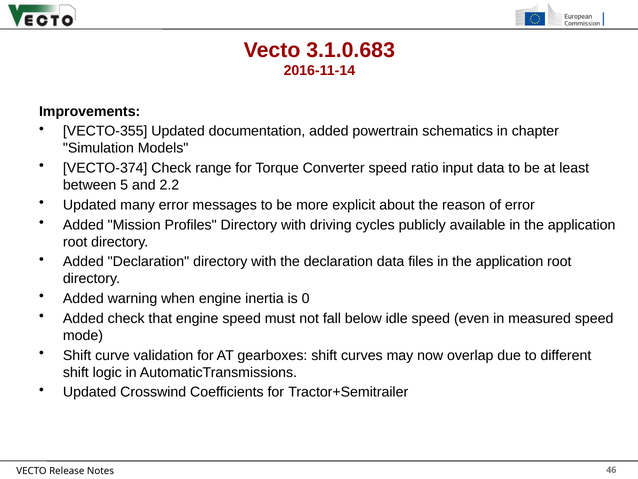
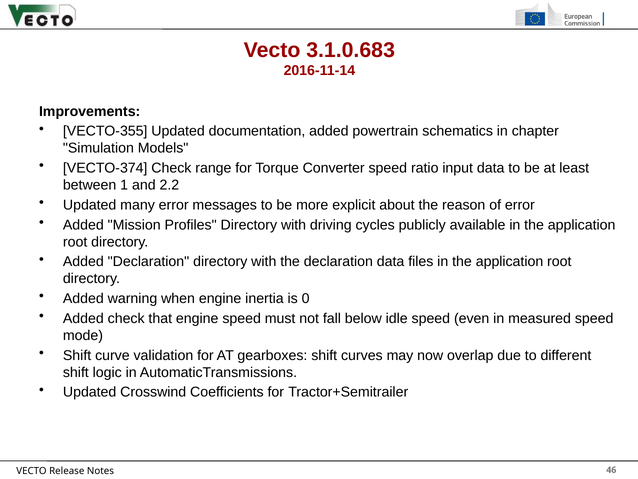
5: 5 -> 1
